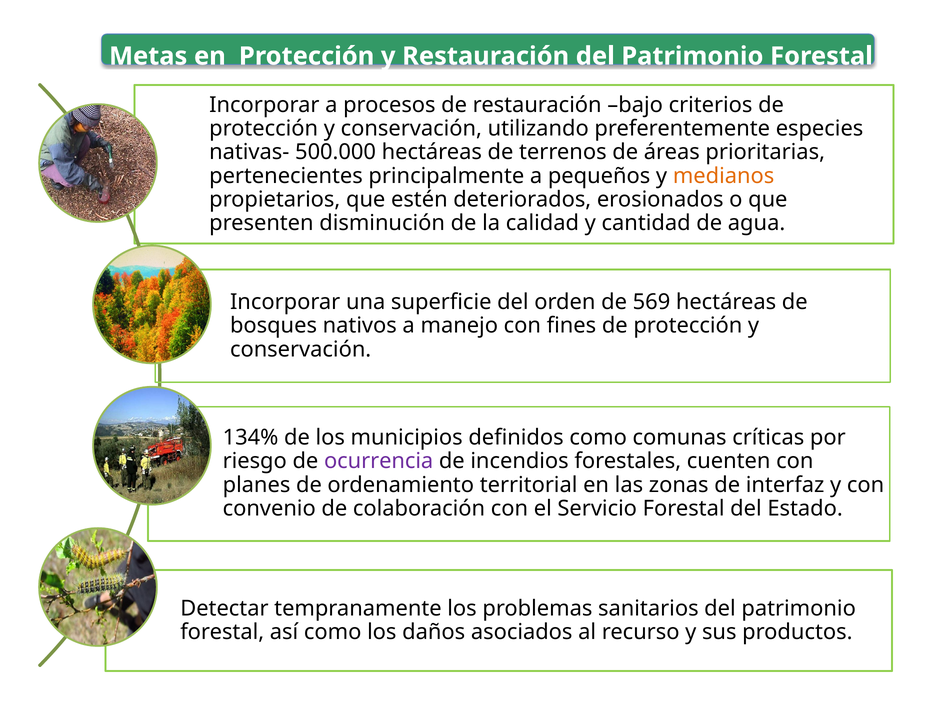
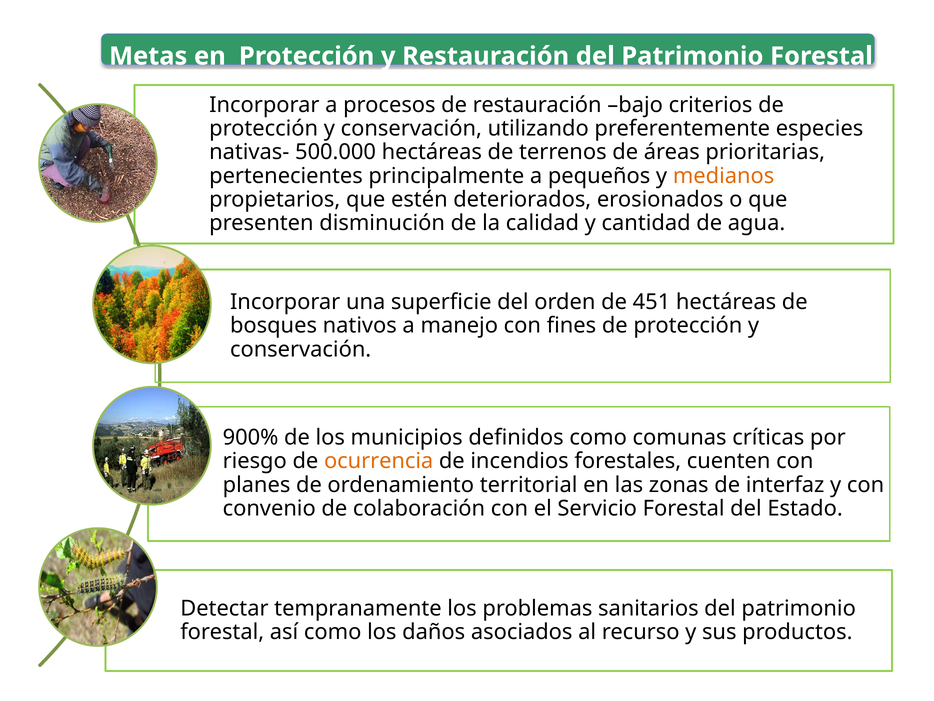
569: 569 -> 451
134%: 134% -> 900%
ocurrencia colour: purple -> orange
